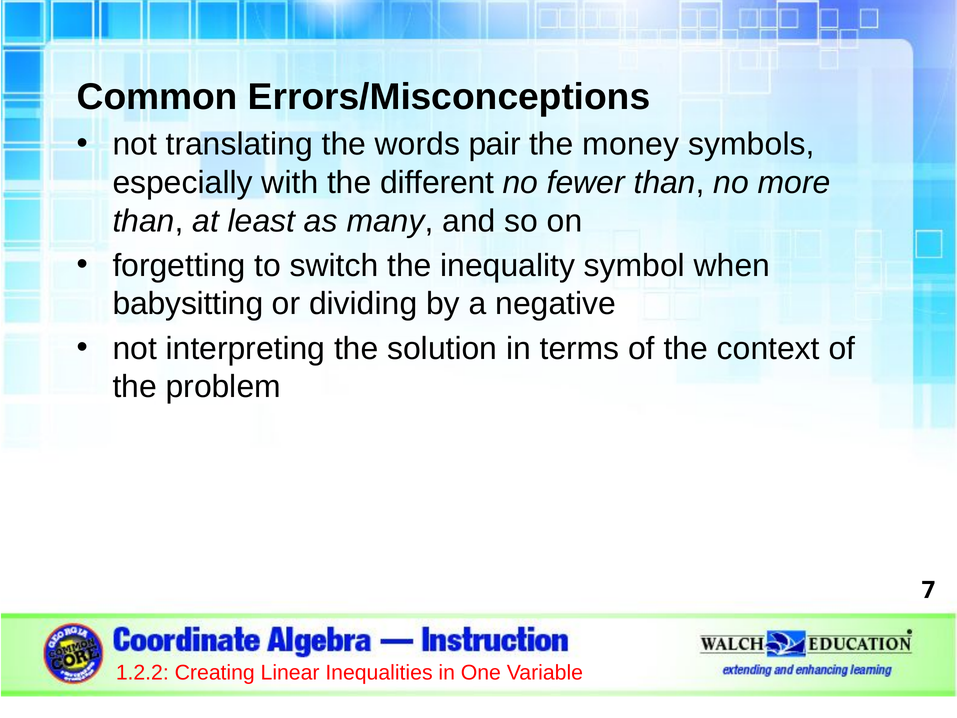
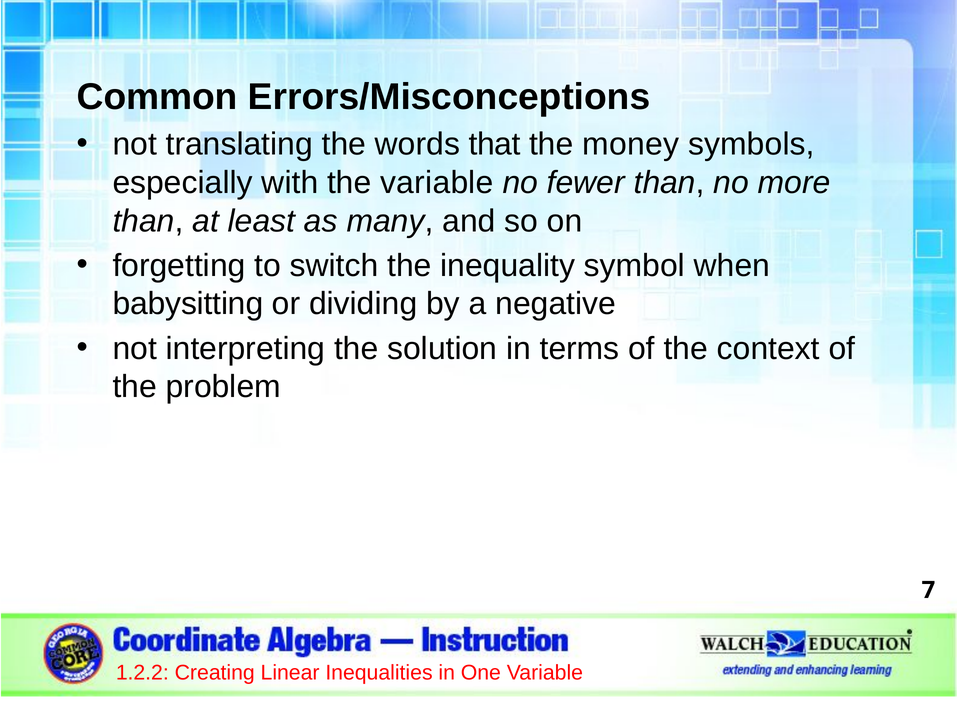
pair: pair -> that
the different: different -> variable
